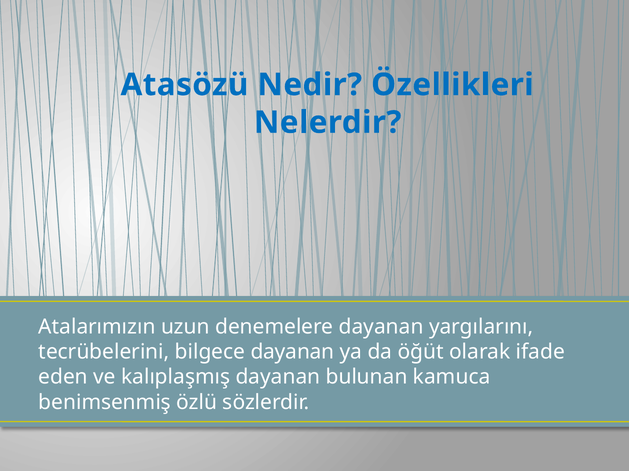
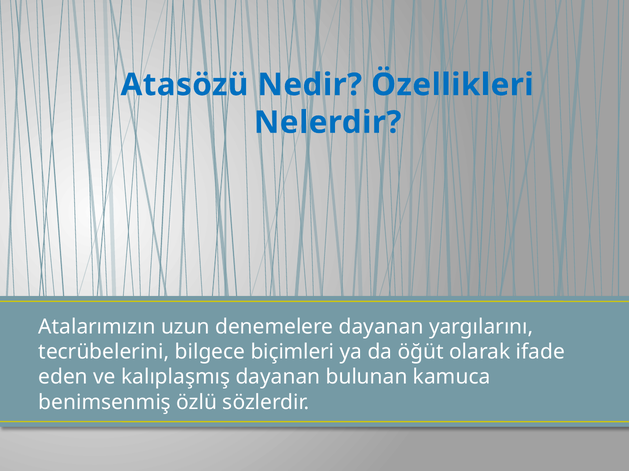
bilgece dayanan: dayanan -> biçimleri
